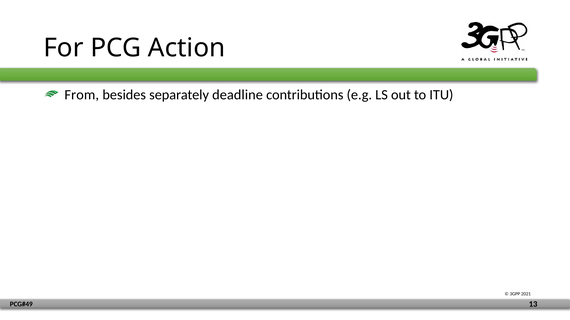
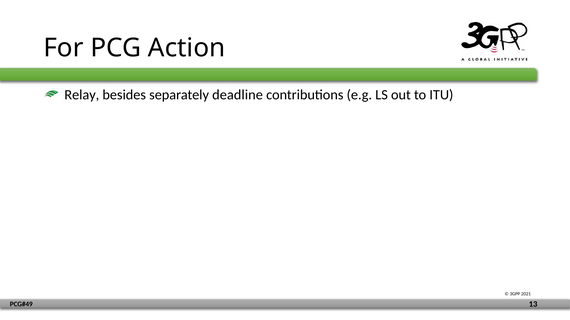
From: From -> Relay
